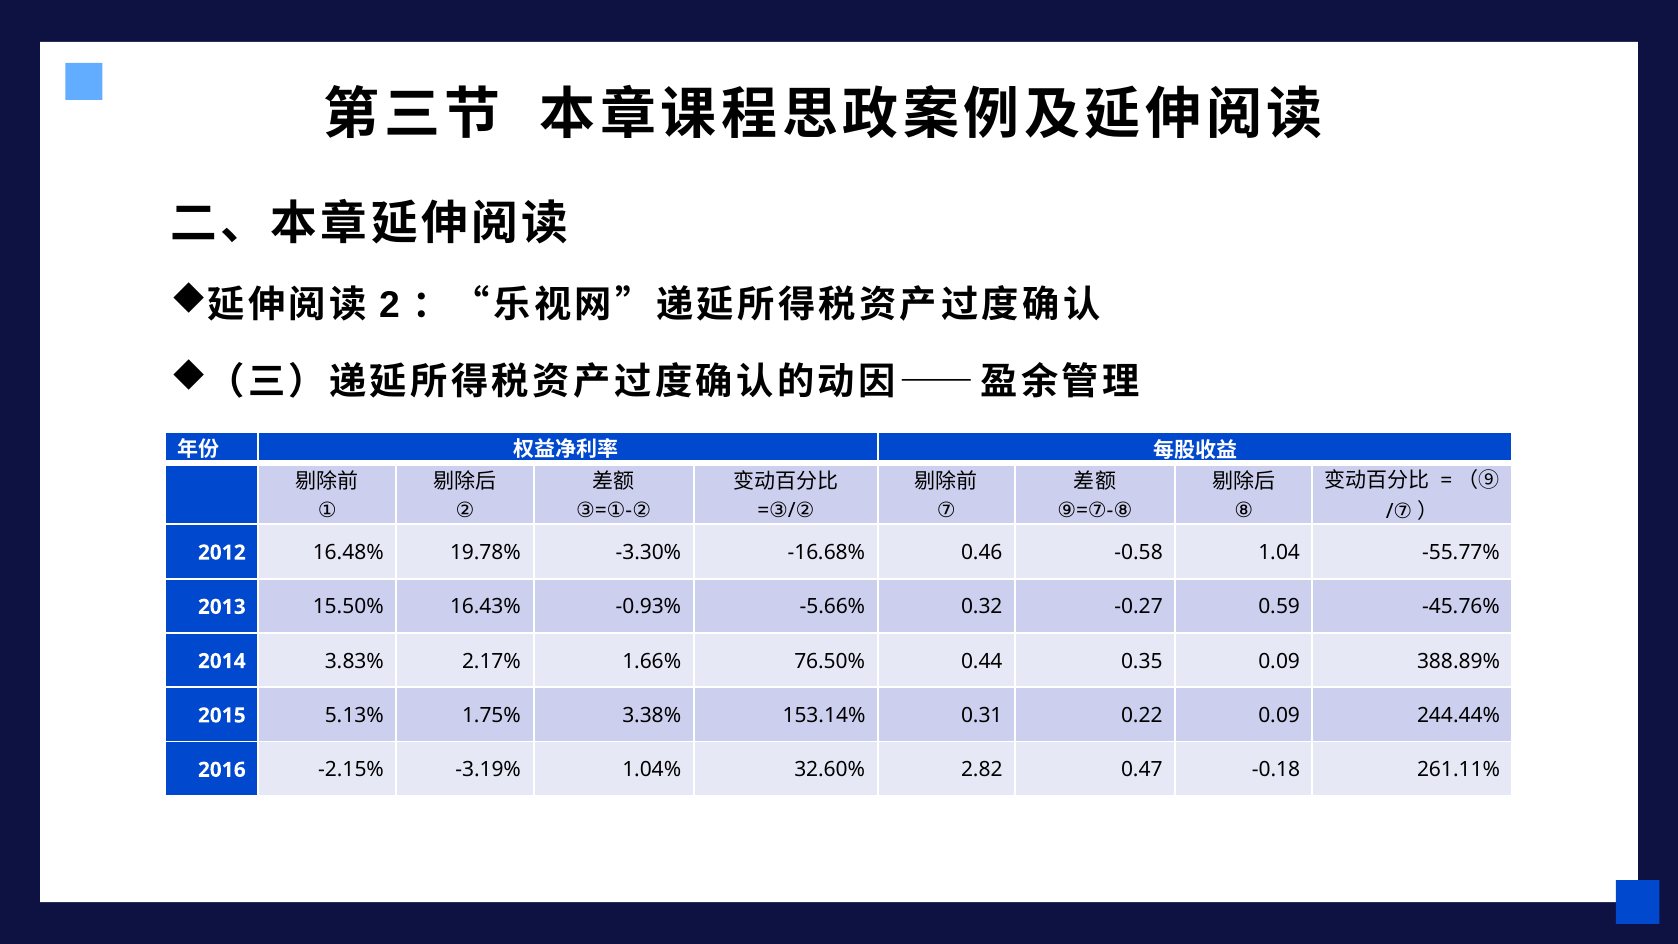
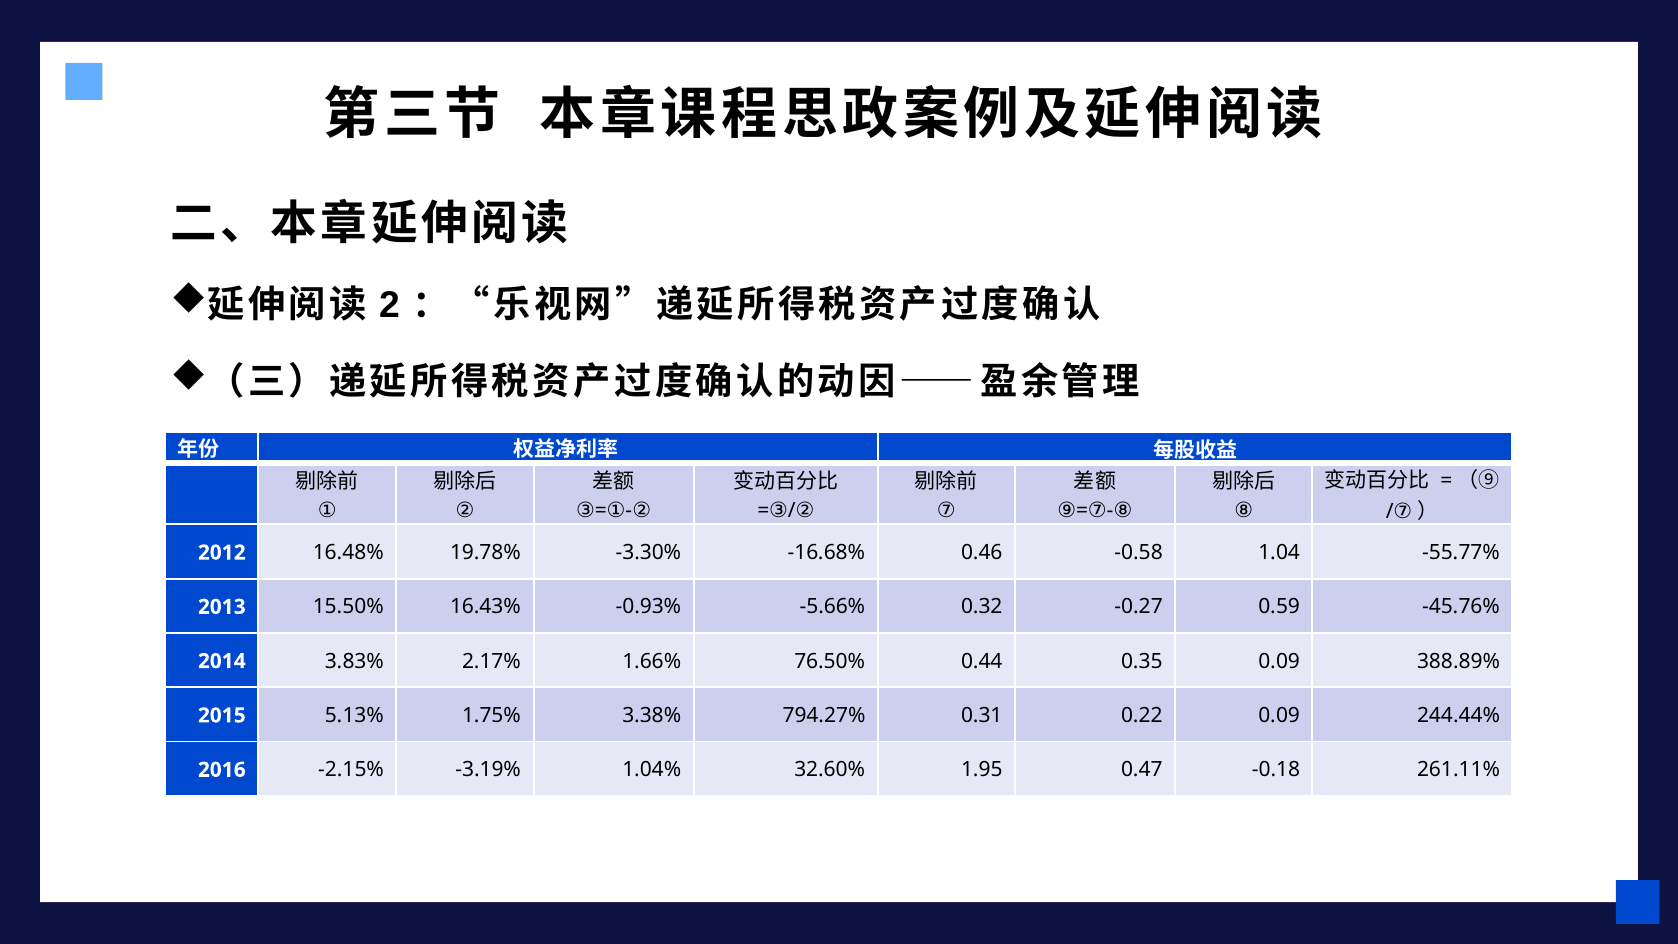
153.14%: 153.14% -> 794.27%
2.82: 2.82 -> 1.95
